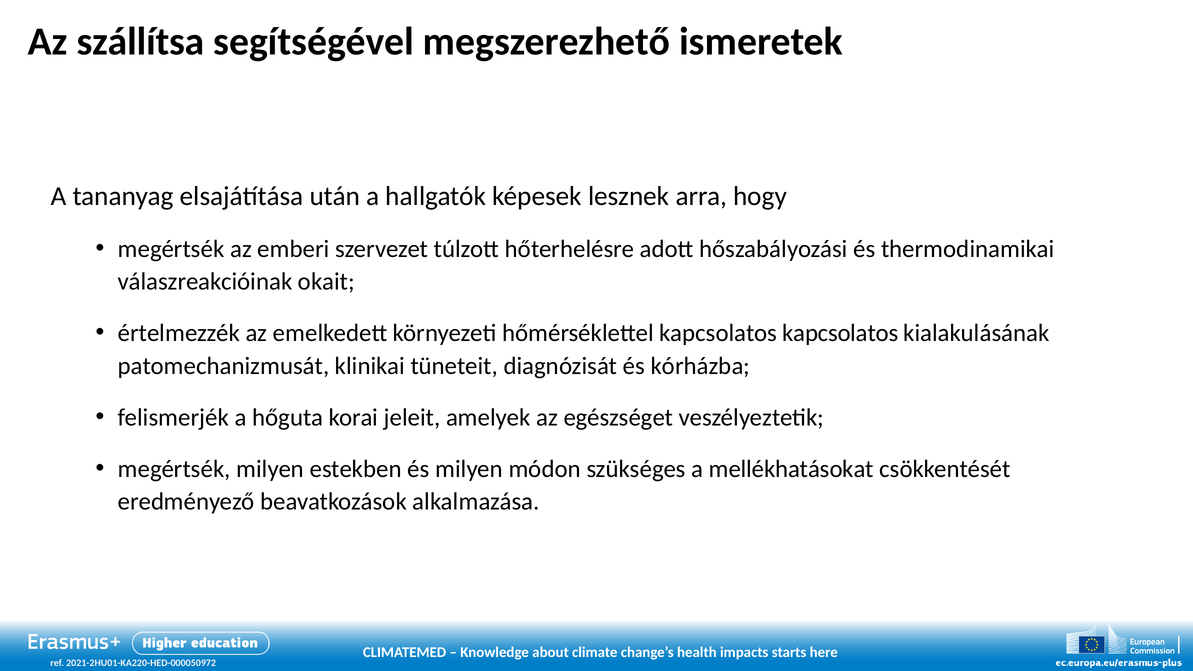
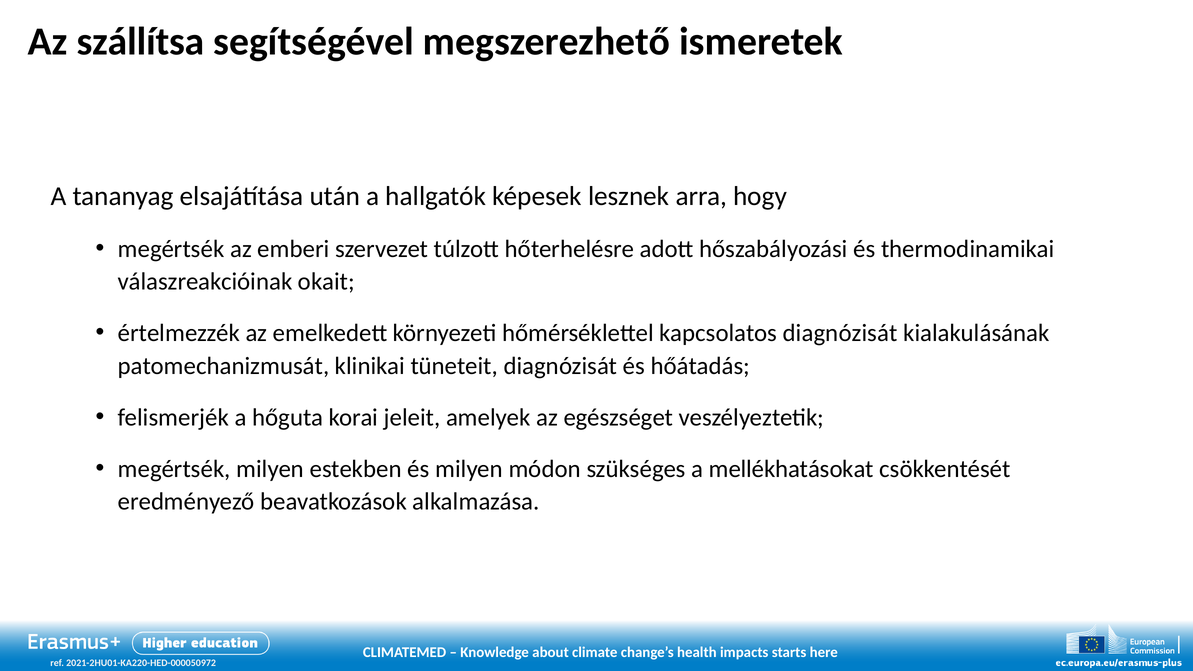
kapcsolatos kapcsolatos: kapcsolatos -> diagnózisát
kórházba: kórházba -> hőátadás
